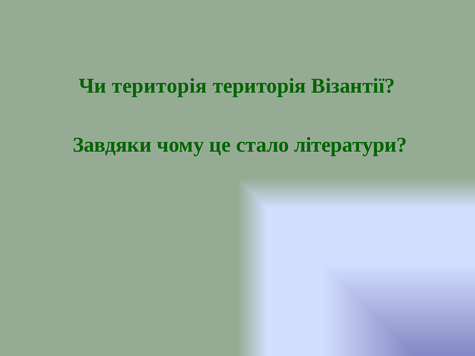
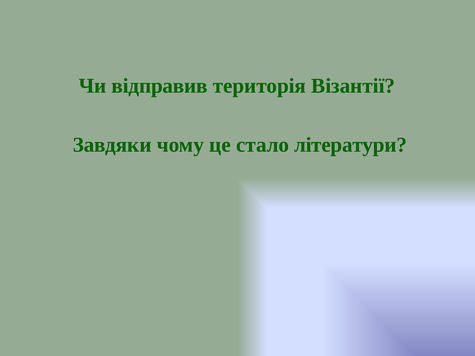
Чи територія: територія -> відправив
